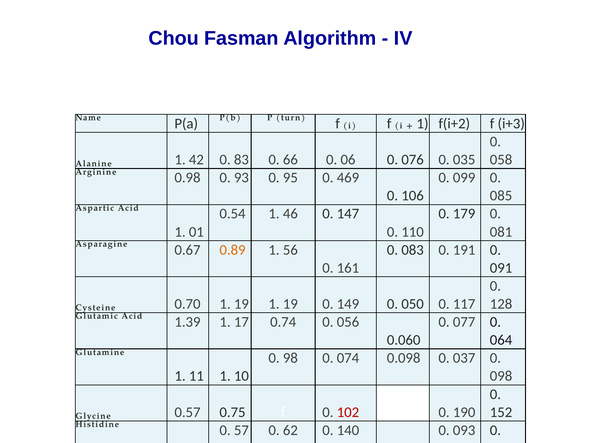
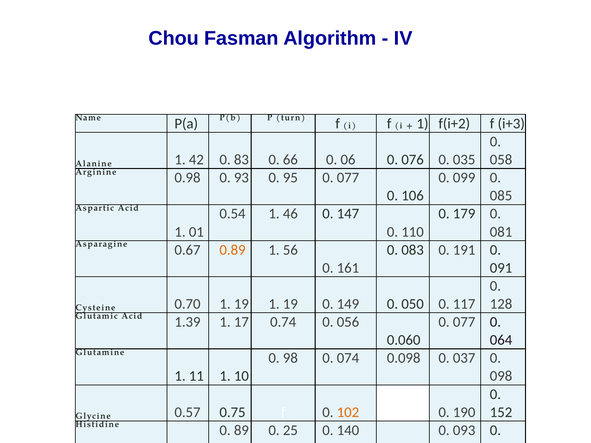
95 0 469: 469 -> 077
102 at (348, 412) colour: red -> orange
57: 57 -> 89
62 at (290, 430): 62 -> 25
